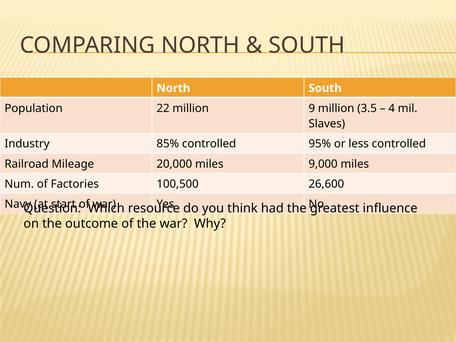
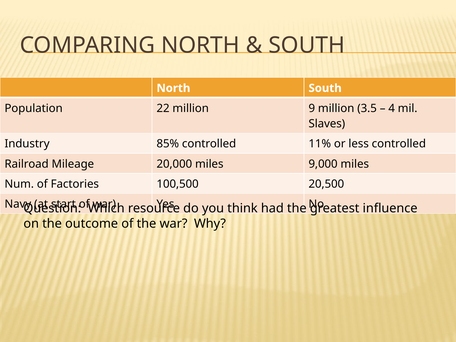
95%: 95% -> 11%
26,600: 26,600 -> 20,500
